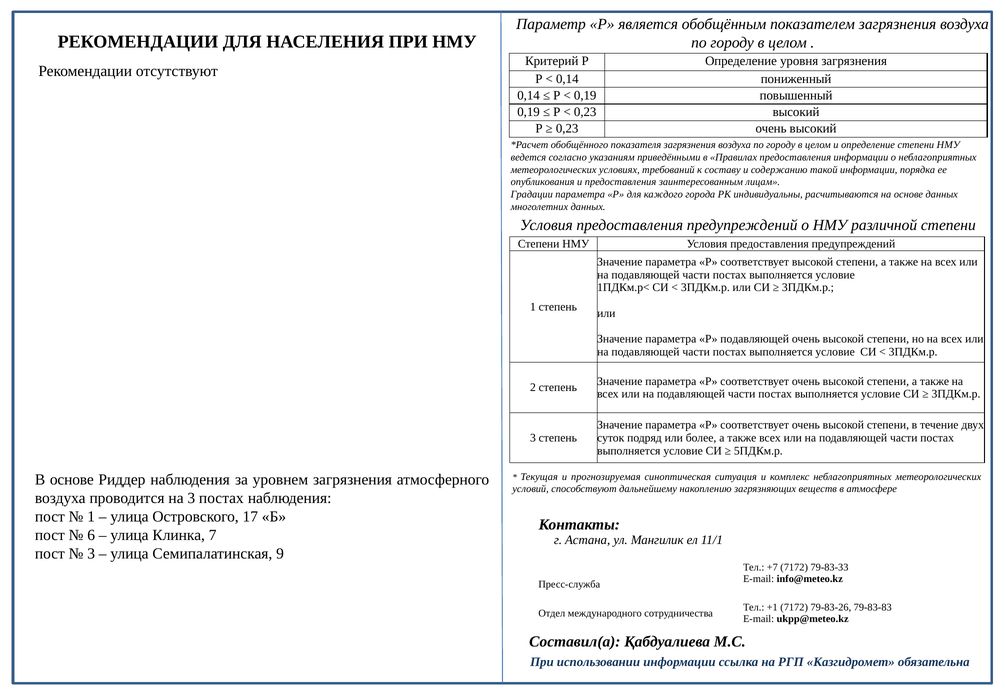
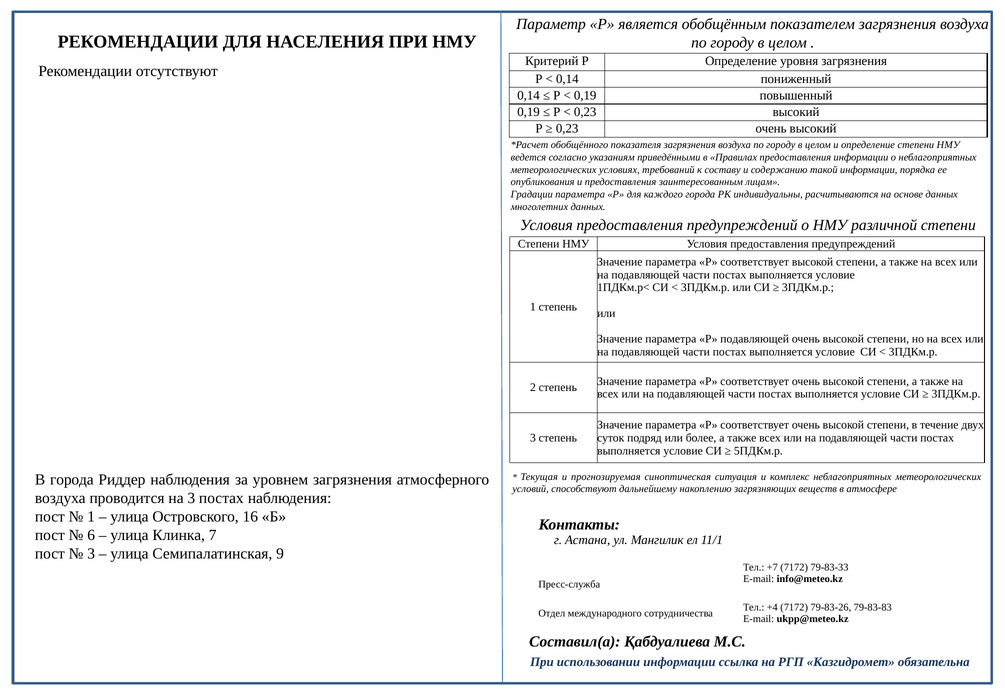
В основе: основе -> города
17: 17 -> 16
+1: +1 -> +4
